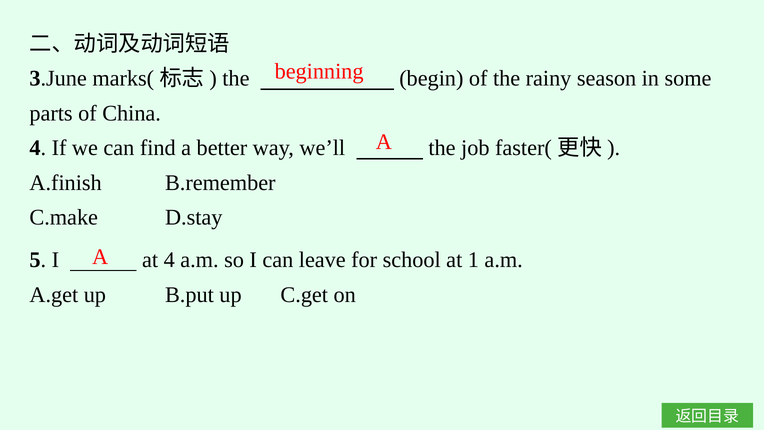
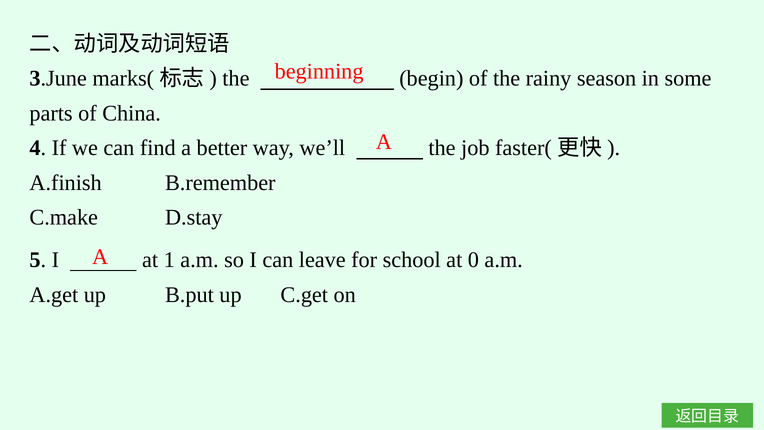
at 4: 4 -> 1
1: 1 -> 0
